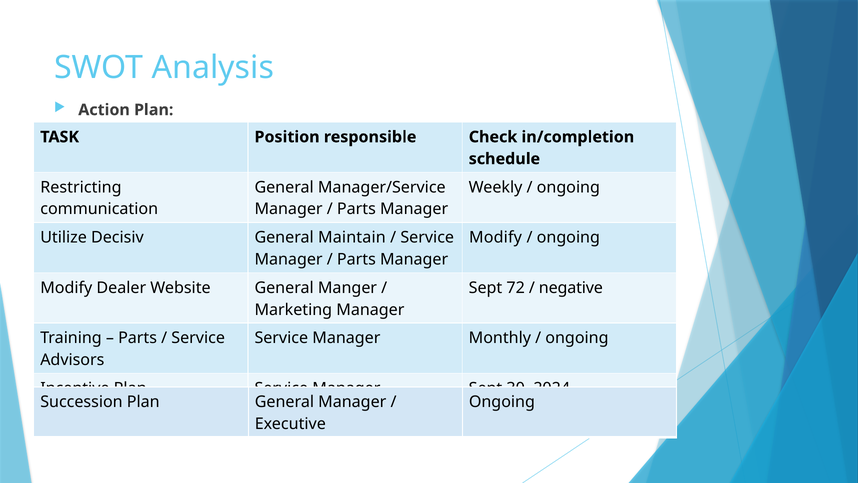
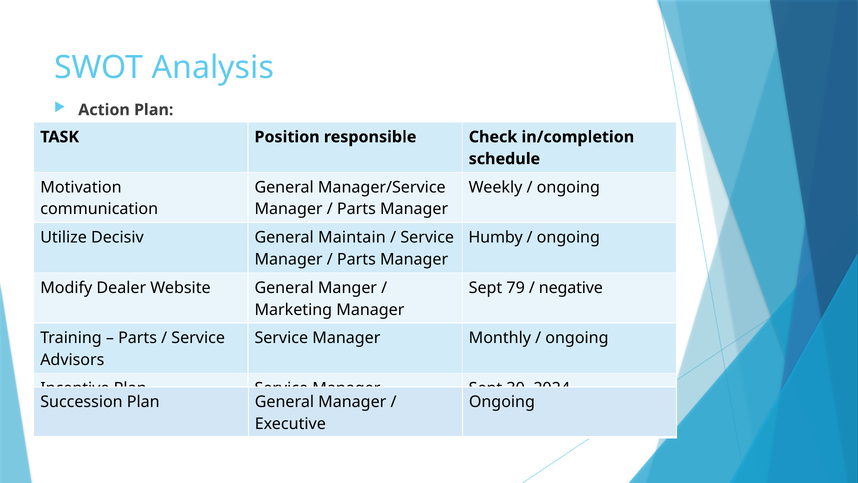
Restricting: Restricting -> Motivation
Modify at (495, 237): Modify -> Humby
72: 72 -> 79
